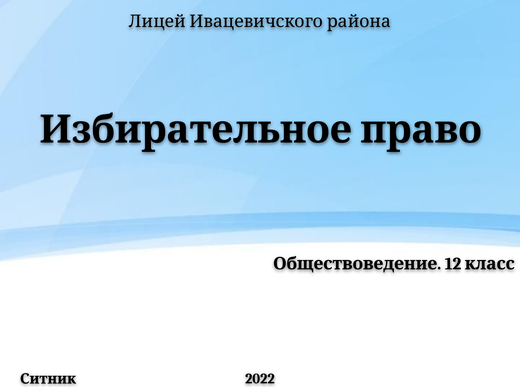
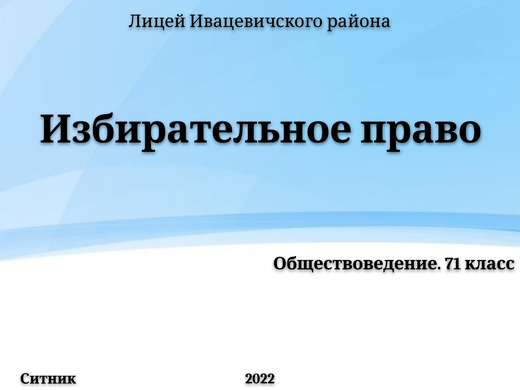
12: 12 -> 71
